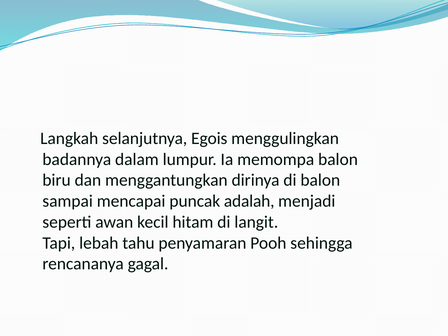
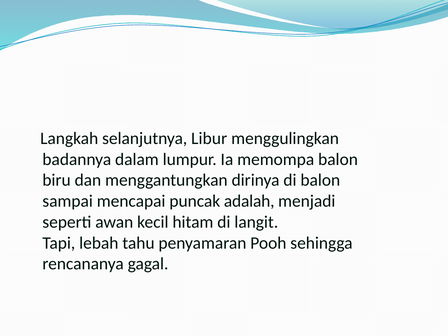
Egois: Egois -> Libur
